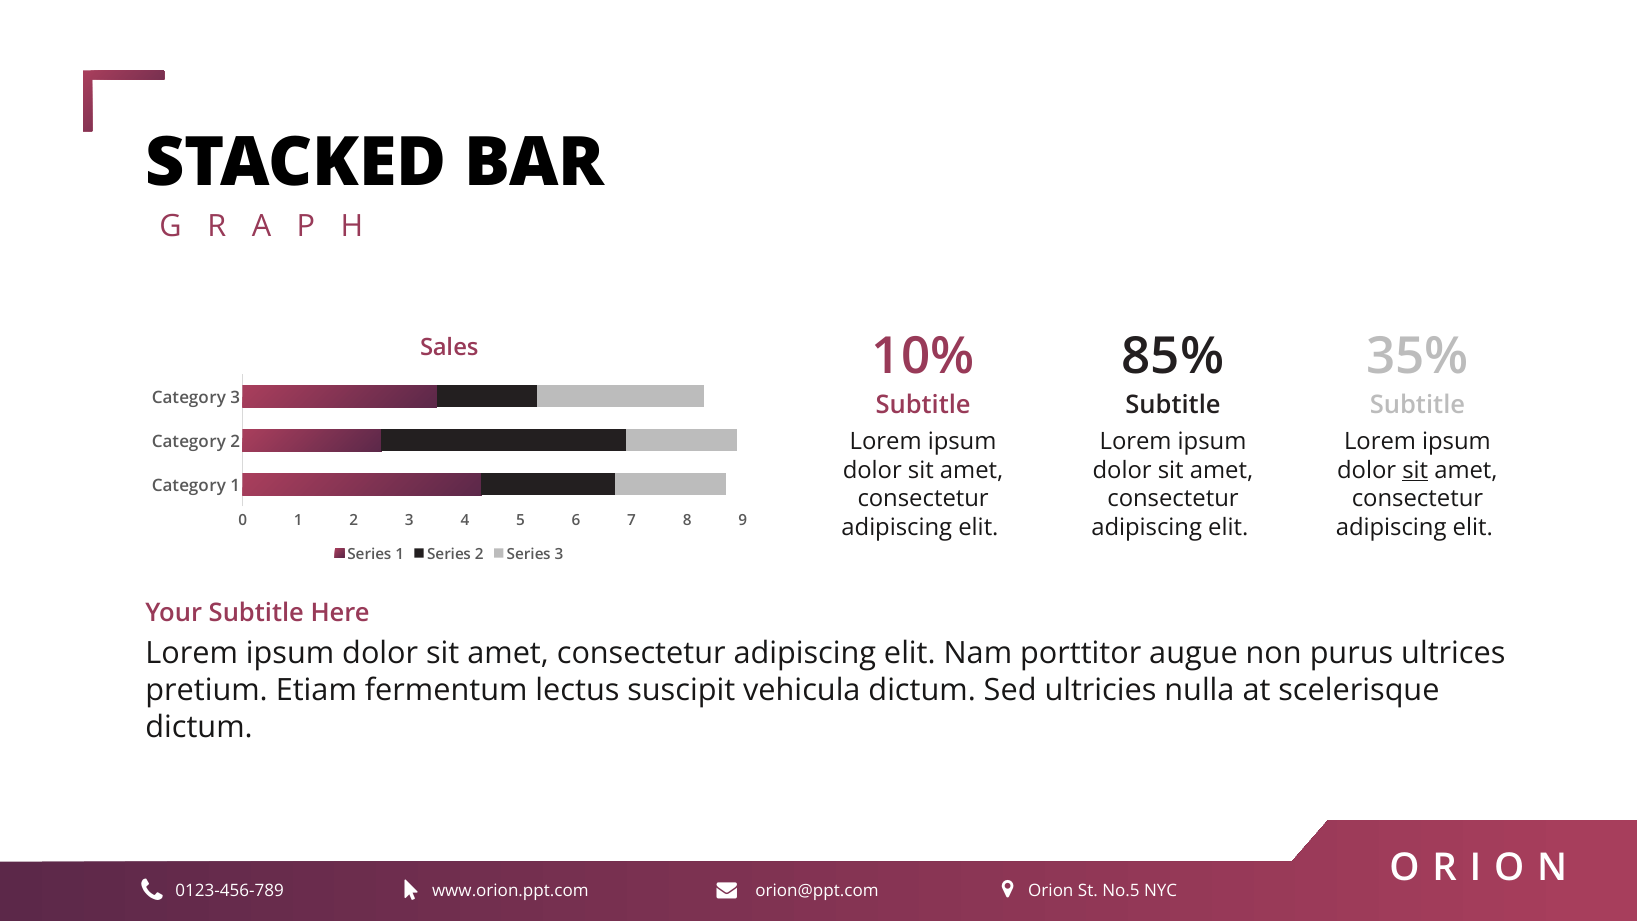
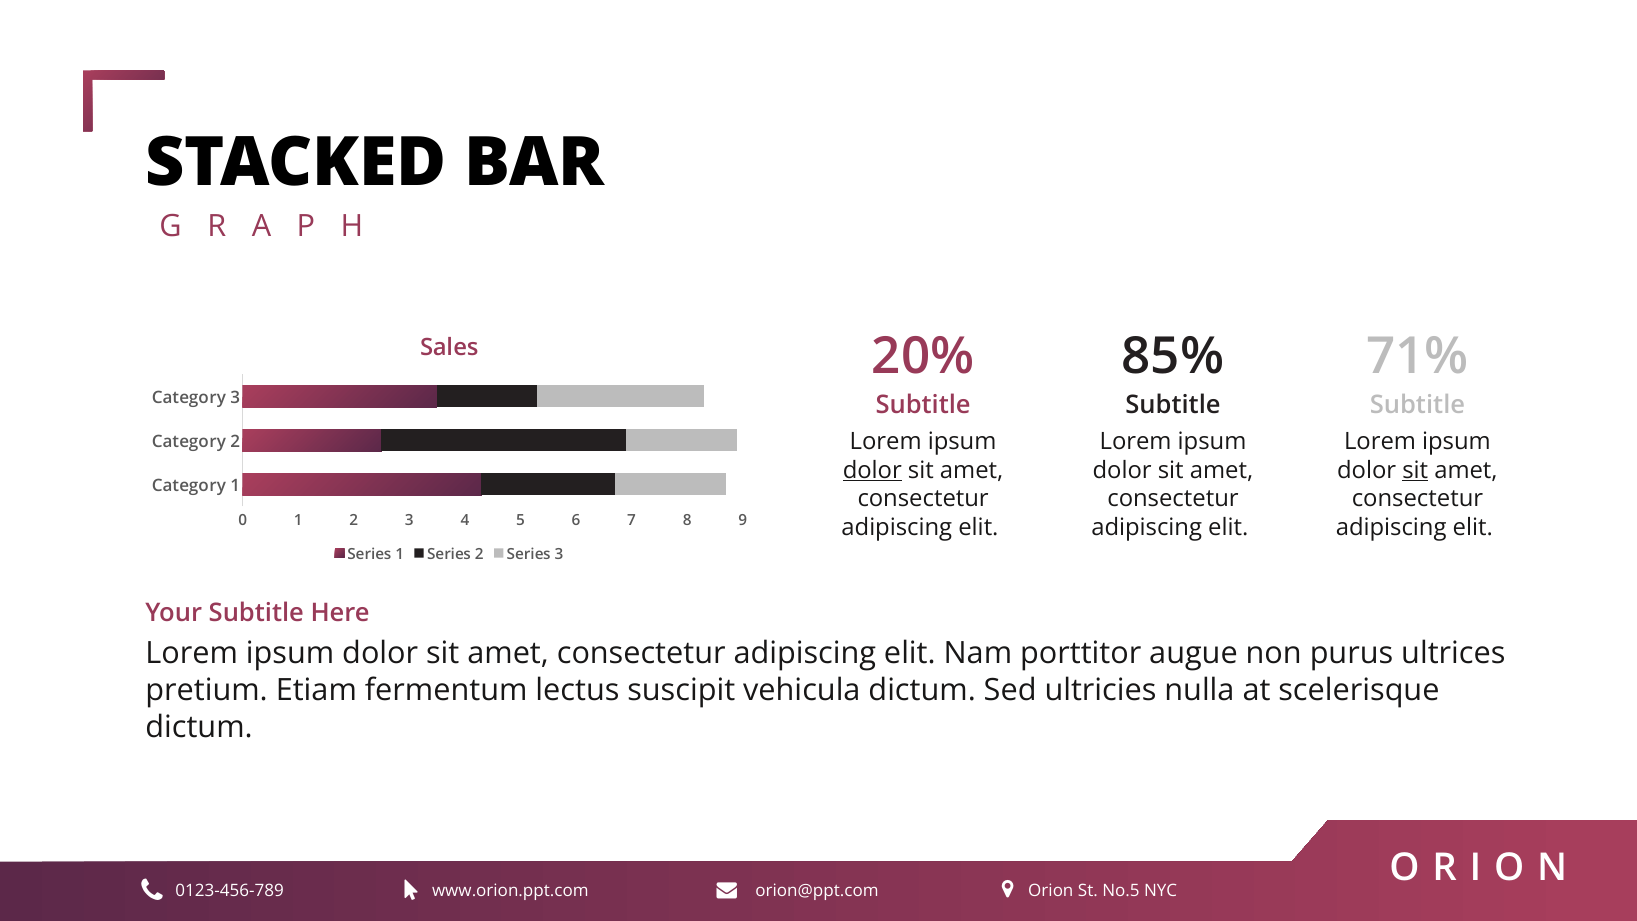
10%: 10% -> 20%
35%: 35% -> 71%
dolor at (872, 470) underline: none -> present
